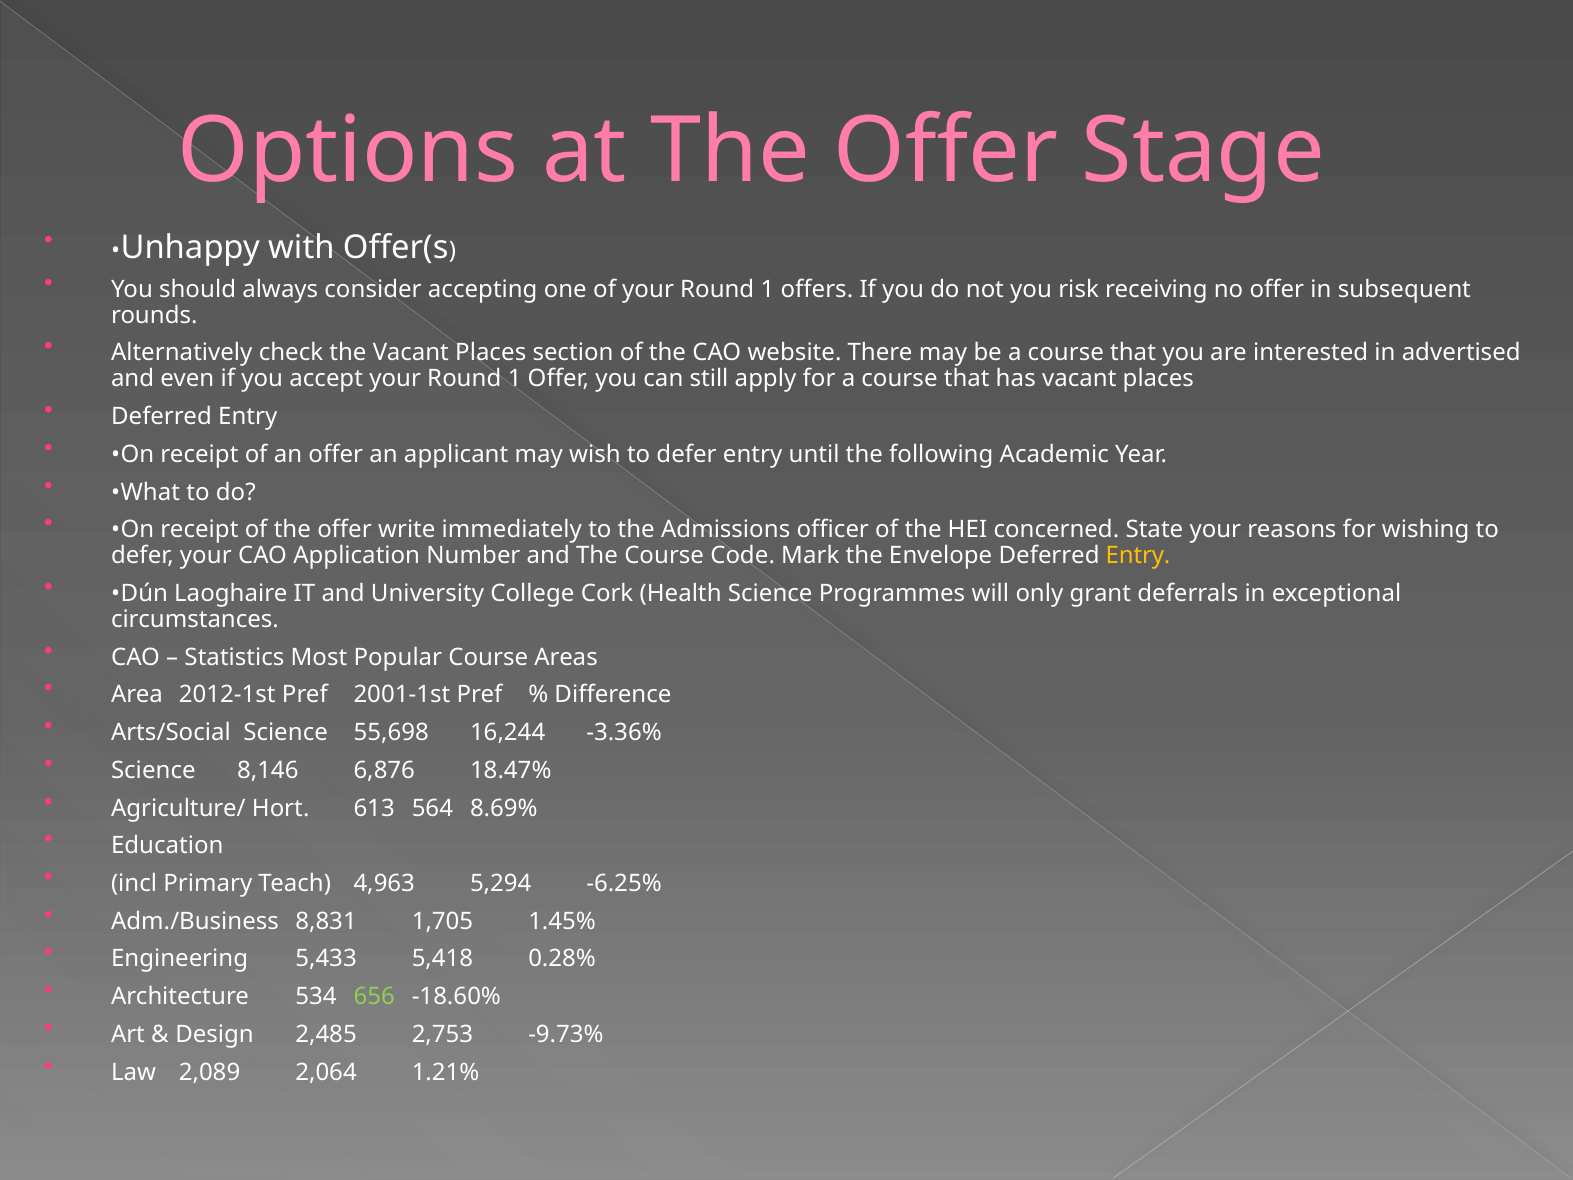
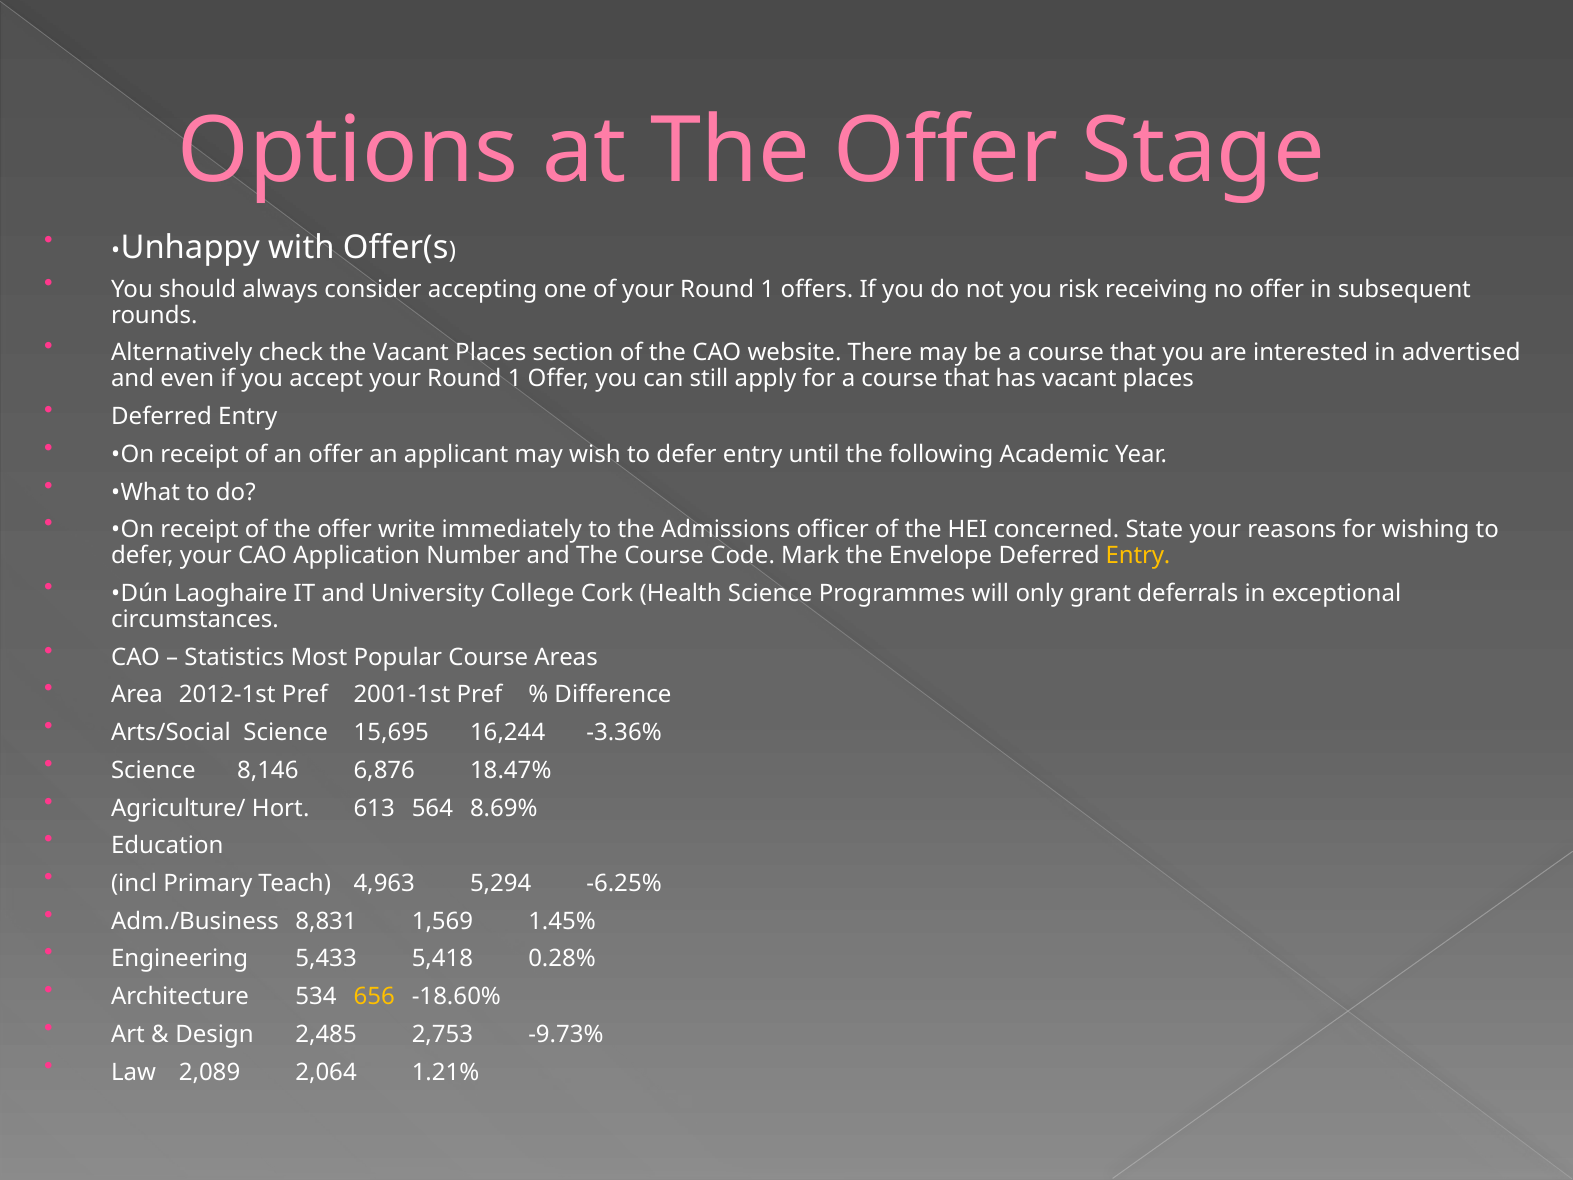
55,698: 55,698 -> 15,695
1,705: 1,705 -> 1,569
656 colour: light green -> yellow
